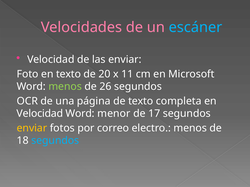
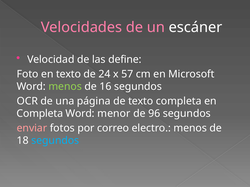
escáner colour: light blue -> white
las enviar: enviar -> define
20: 20 -> 24
11: 11 -> 57
26: 26 -> 16
Velocidad at (40, 114): Velocidad -> Completa
17: 17 -> 96
enviar at (32, 128) colour: yellow -> pink
